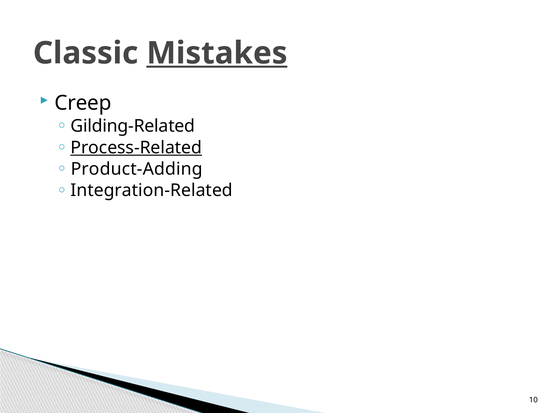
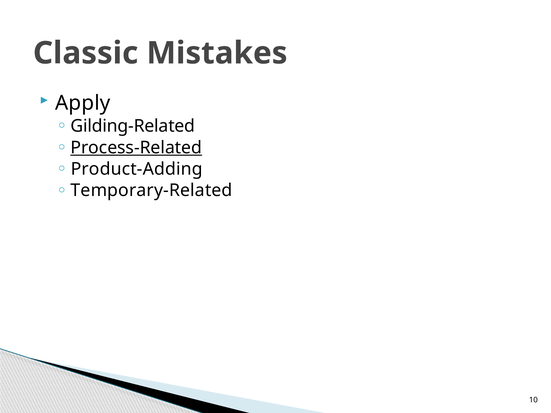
Mistakes underline: present -> none
Creep: Creep -> Apply
Integration-Related: Integration-Related -> Temporary-Related
